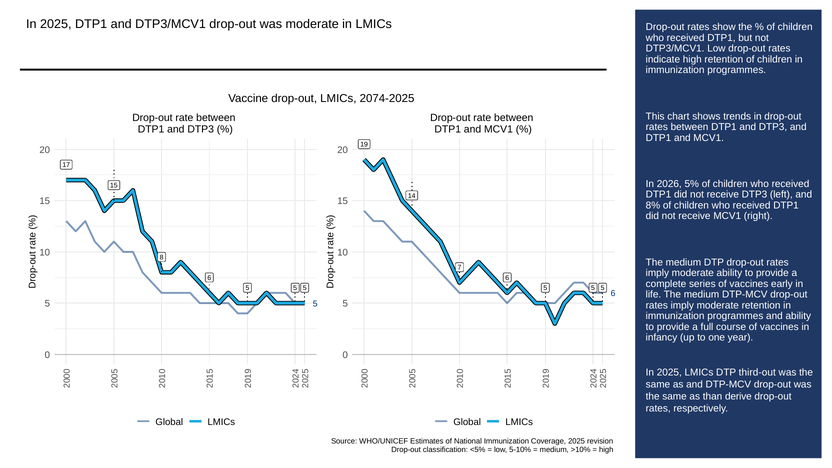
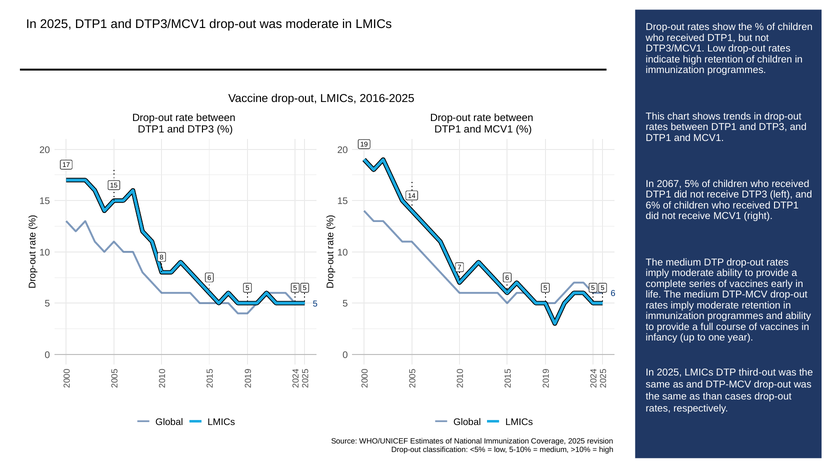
2074-2025: 2074-2025 -> 2016-2025
2026: 2026 -> 2067
8%: 8% -> 6%
derive: derive -> cases
